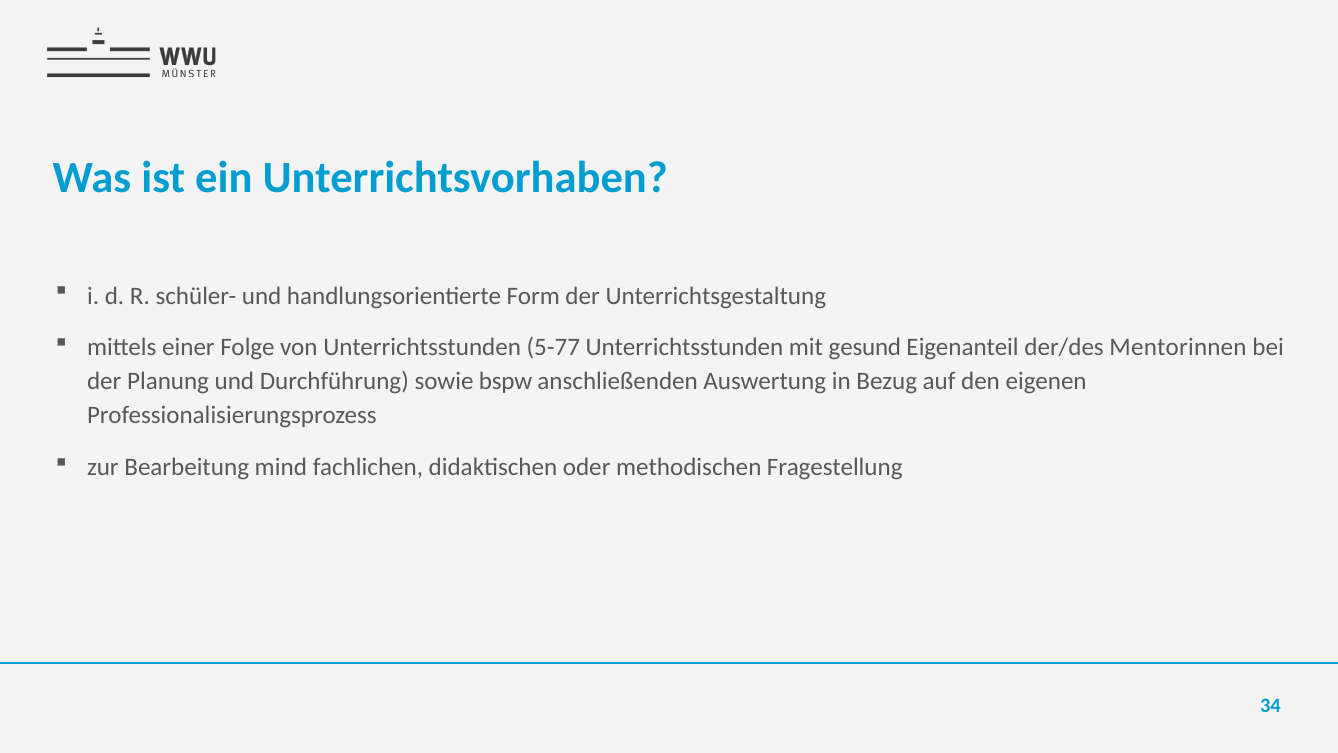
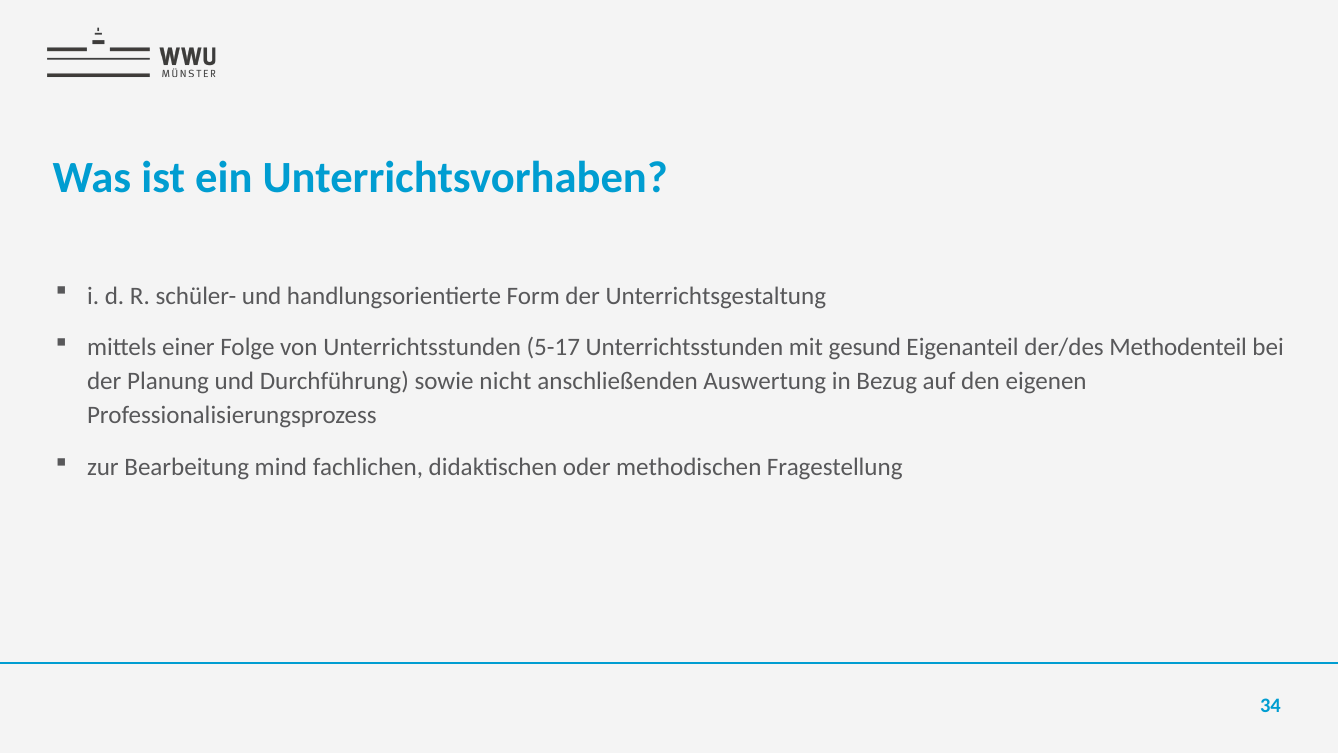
5-77: 5-77 -> 5-17
Mentorinnen: Mentorinnen -> Methodenteil
bspw: bspw -> nicht
